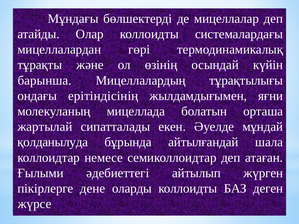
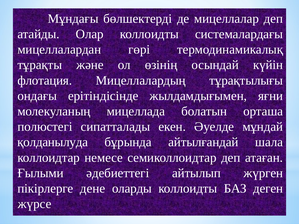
барынша: барынша -> флотация
ерітіндісінің: ерітіндісінің -> ерітіндісінде
жартылай: жартылай -> полюстегі
